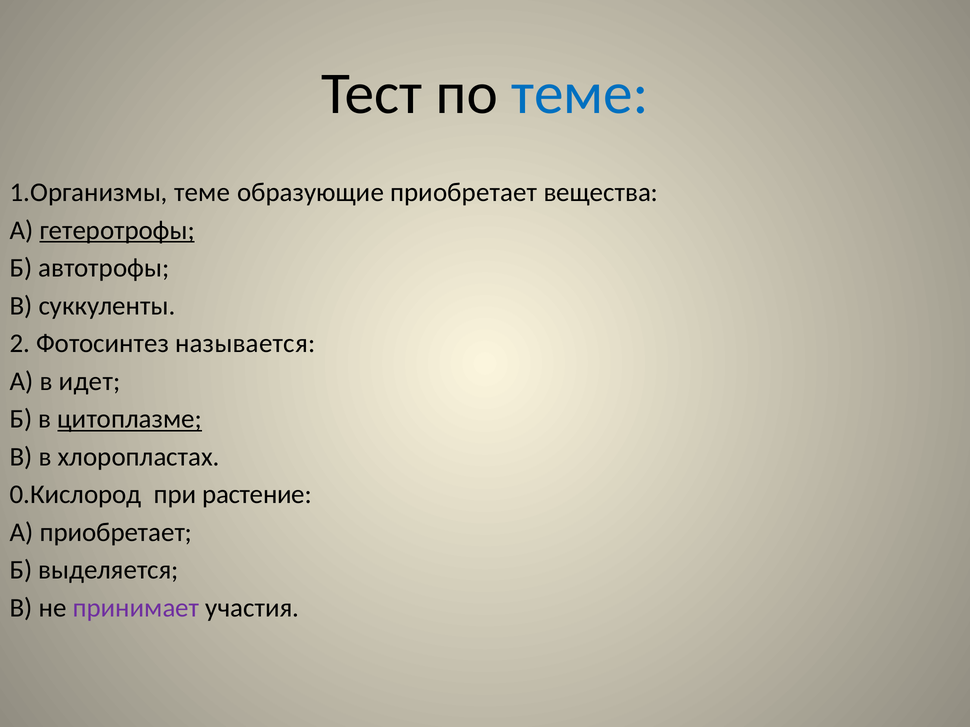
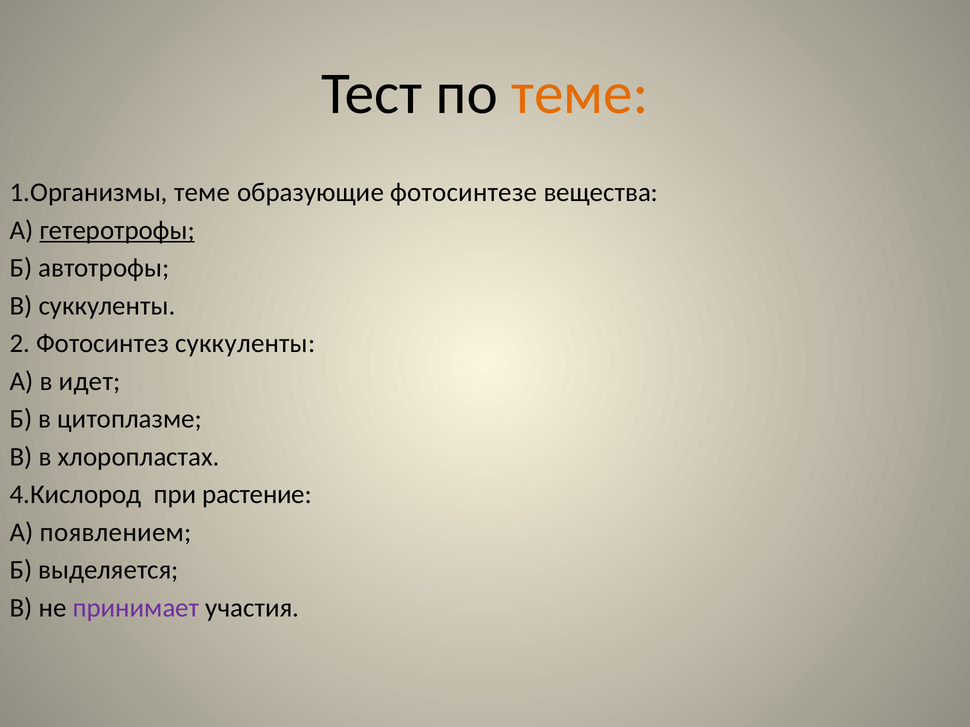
теме at (580, 94) colour: blue -> orange
образующие приобретает: приобретает -> фотосинтезе
Фотосинтез называется: называется -> суккуленты
цитоплазме underline: present -> none
0.Кислород: 0.Кислород -> 4.Кислород
А приобретает: приобретает -> появлением
